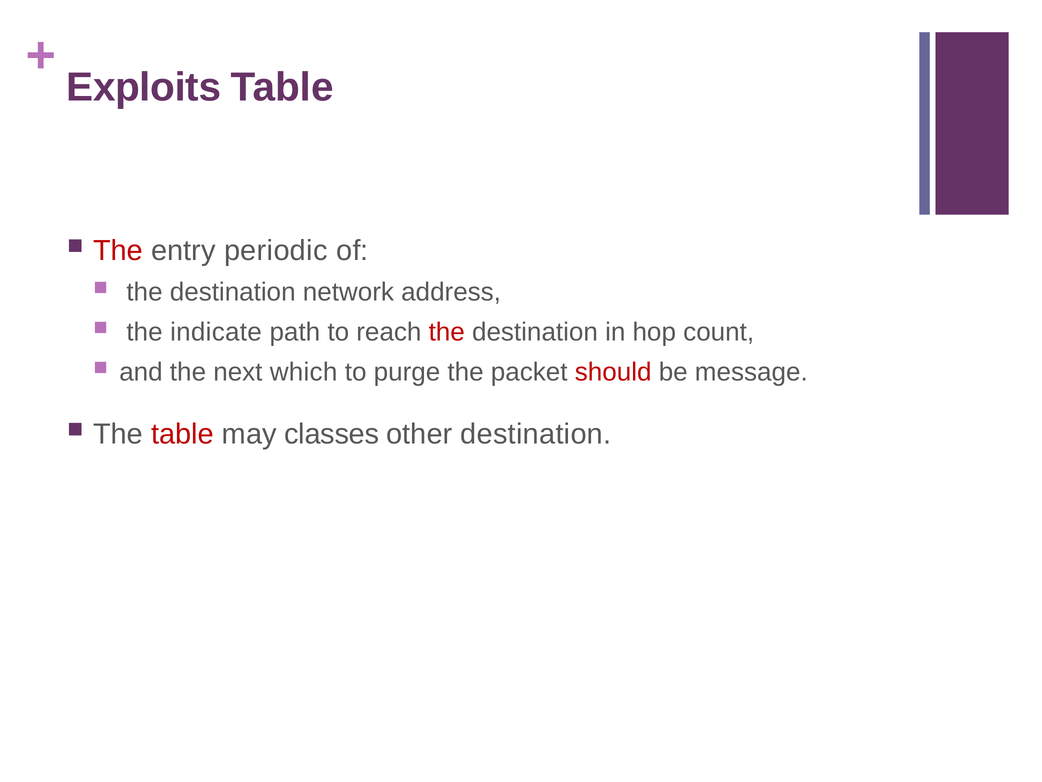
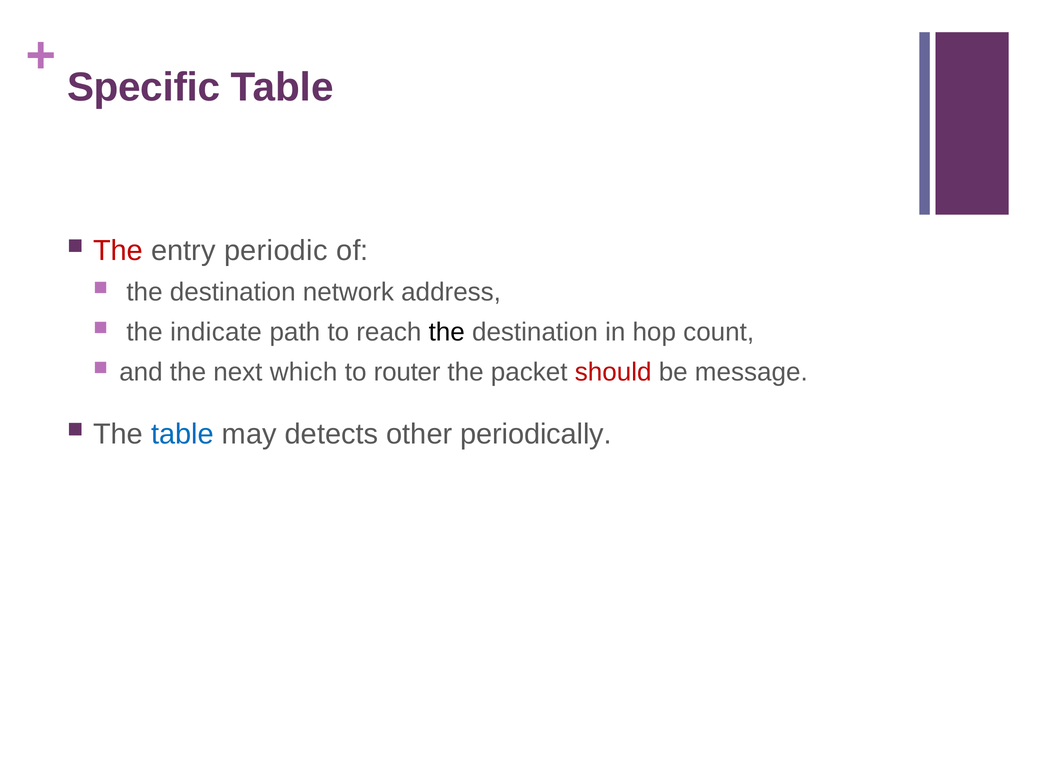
Exploits: Exploits -> Specific
the at (447, 332) colour: red -> black
purge: purge -> router
table at (183, 434) colour: red -> blue
classes: classes -> detects
other destination: destination -> periodically
